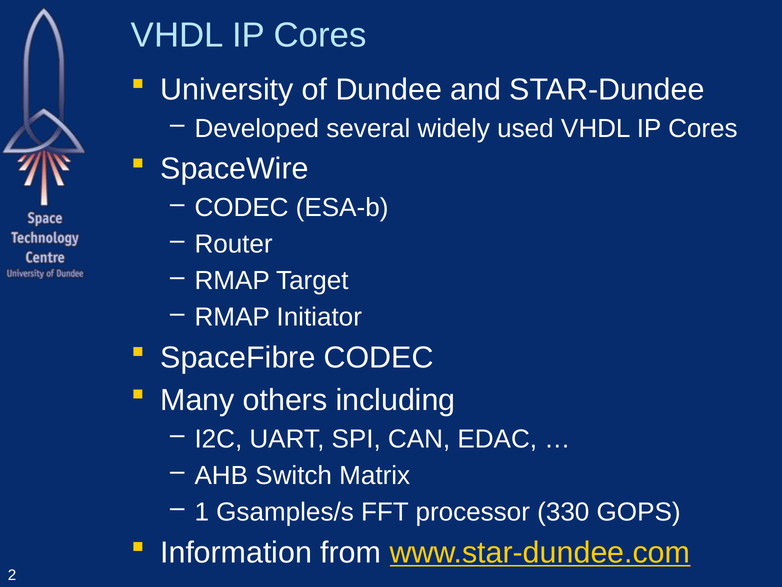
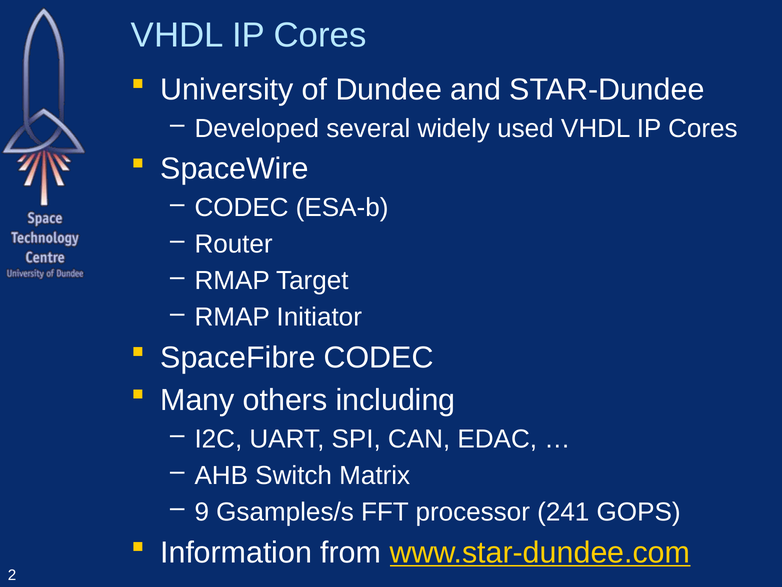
1: 1 -> 9
330: 330 -> 241
